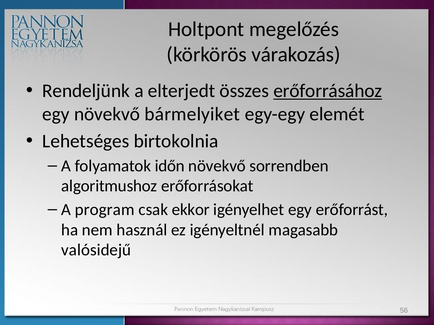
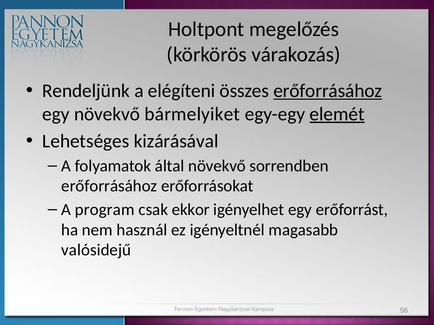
elterjedt: elterjedt -> elégíteni
elemét underline: none -> present
birtokolnia: birtokolnia -> kizárásával
időn: időn -> által
algoritmushoz at (109, 186): algoritmushoz -> erőforrásához
